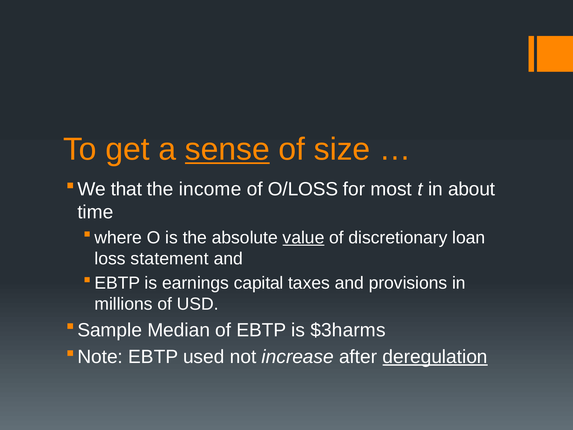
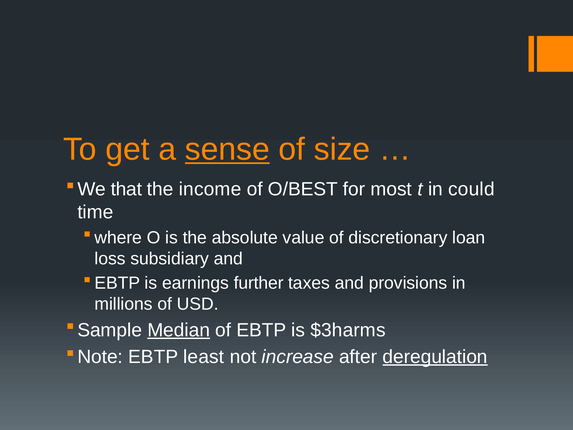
O/LOSS: O/LOSS -> O/BEST
about: about -> could
value underline: present -> none
statement: statement -> subsidiary
capital: capital -> further
Median underline: none -> present
used: used -> least
